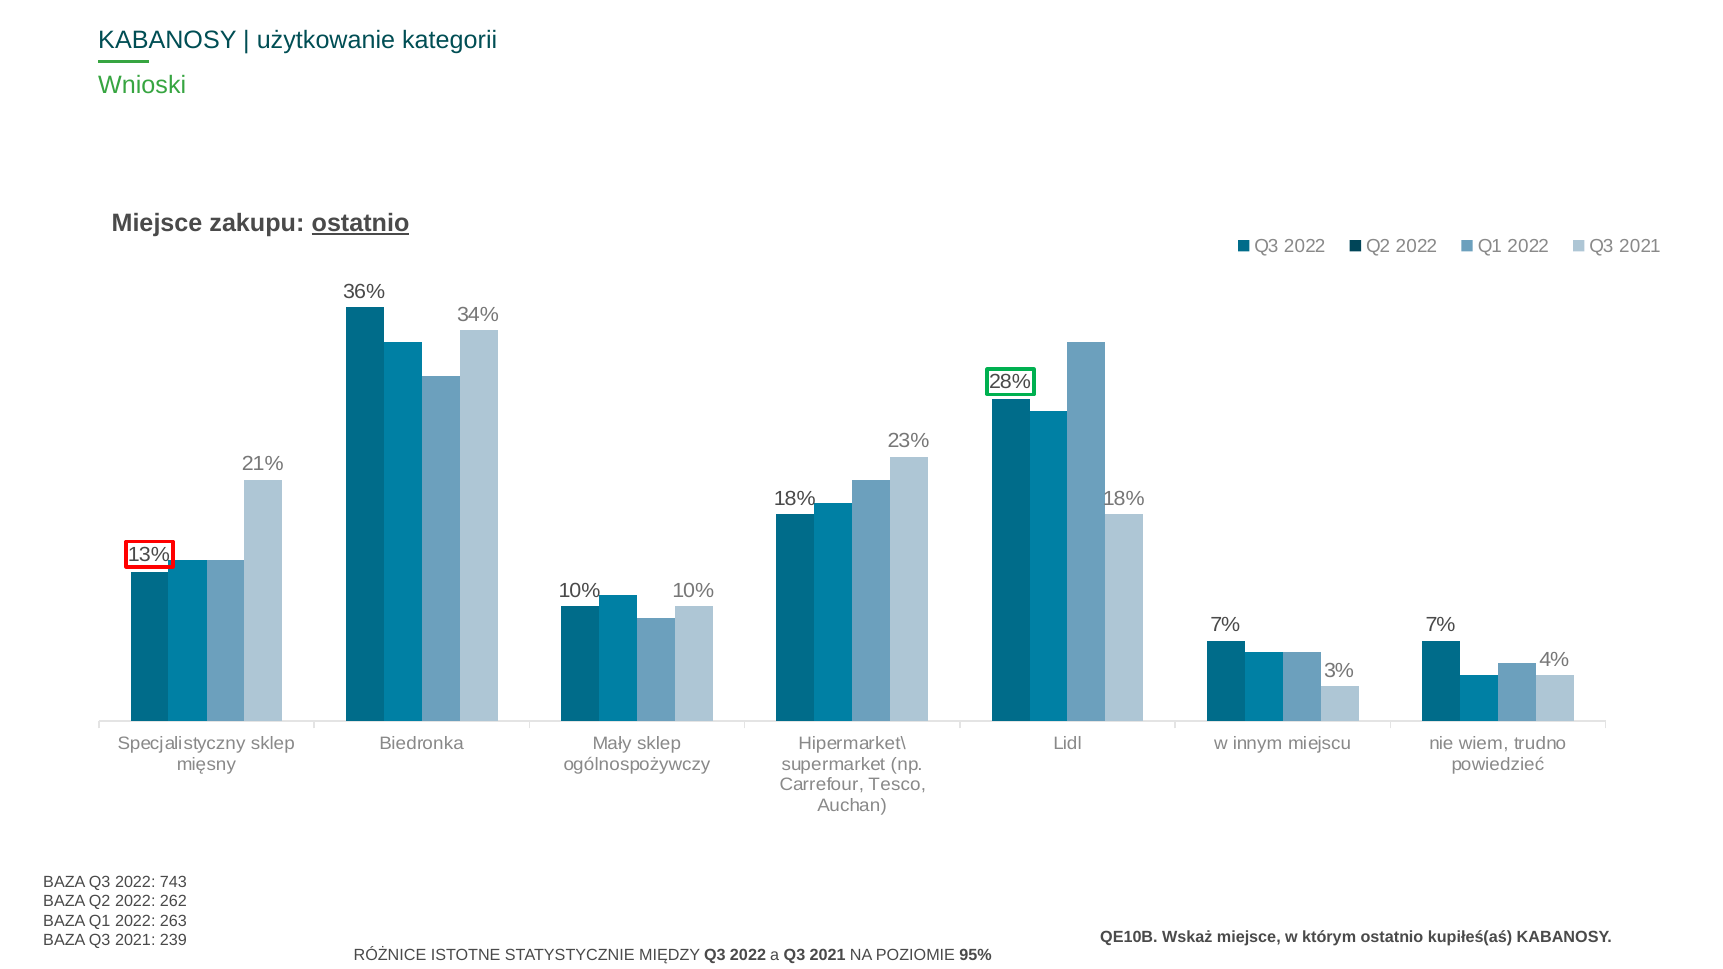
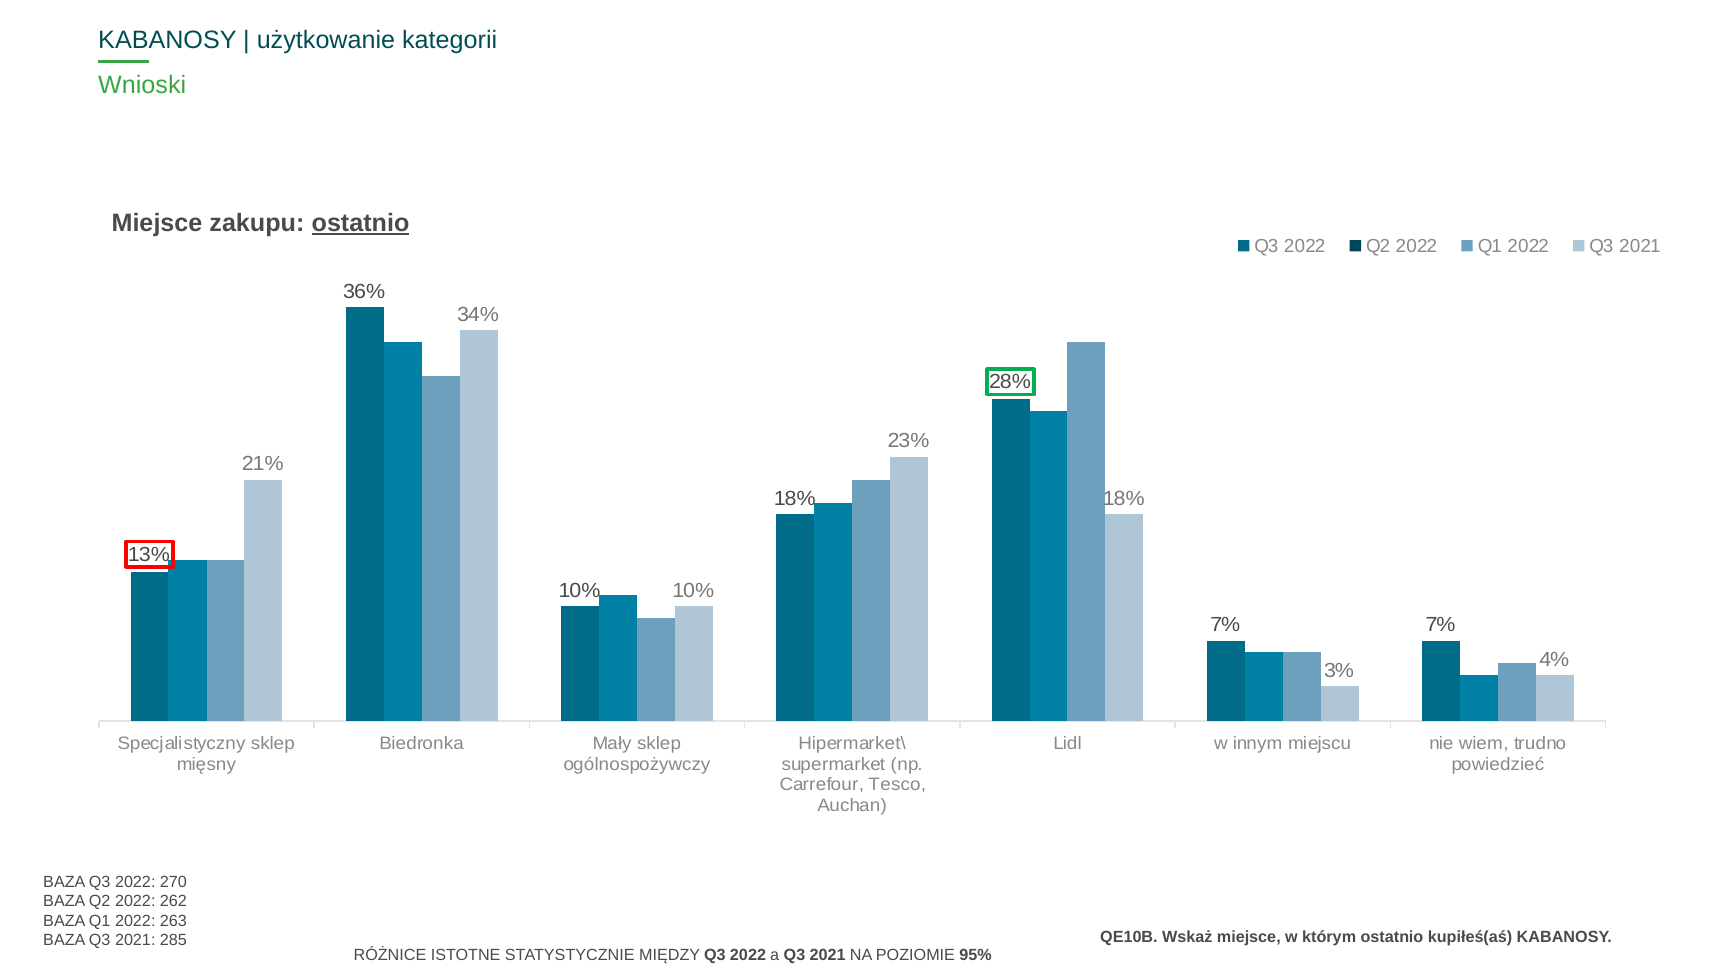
743: 743 -> 270
239: 239 -> 285
